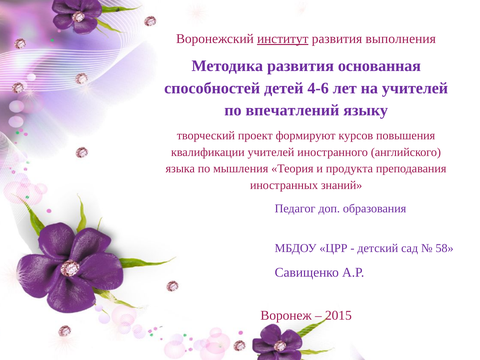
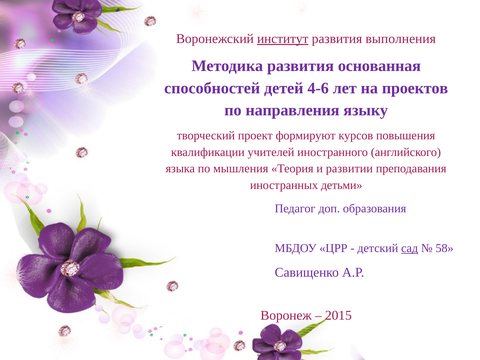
на учителей: учителей -> проектов
впечатлений: впечатлений -> направления
продукта: продукта -> развитии
знаний: знаний -> детьми
сад underline: none -> present
